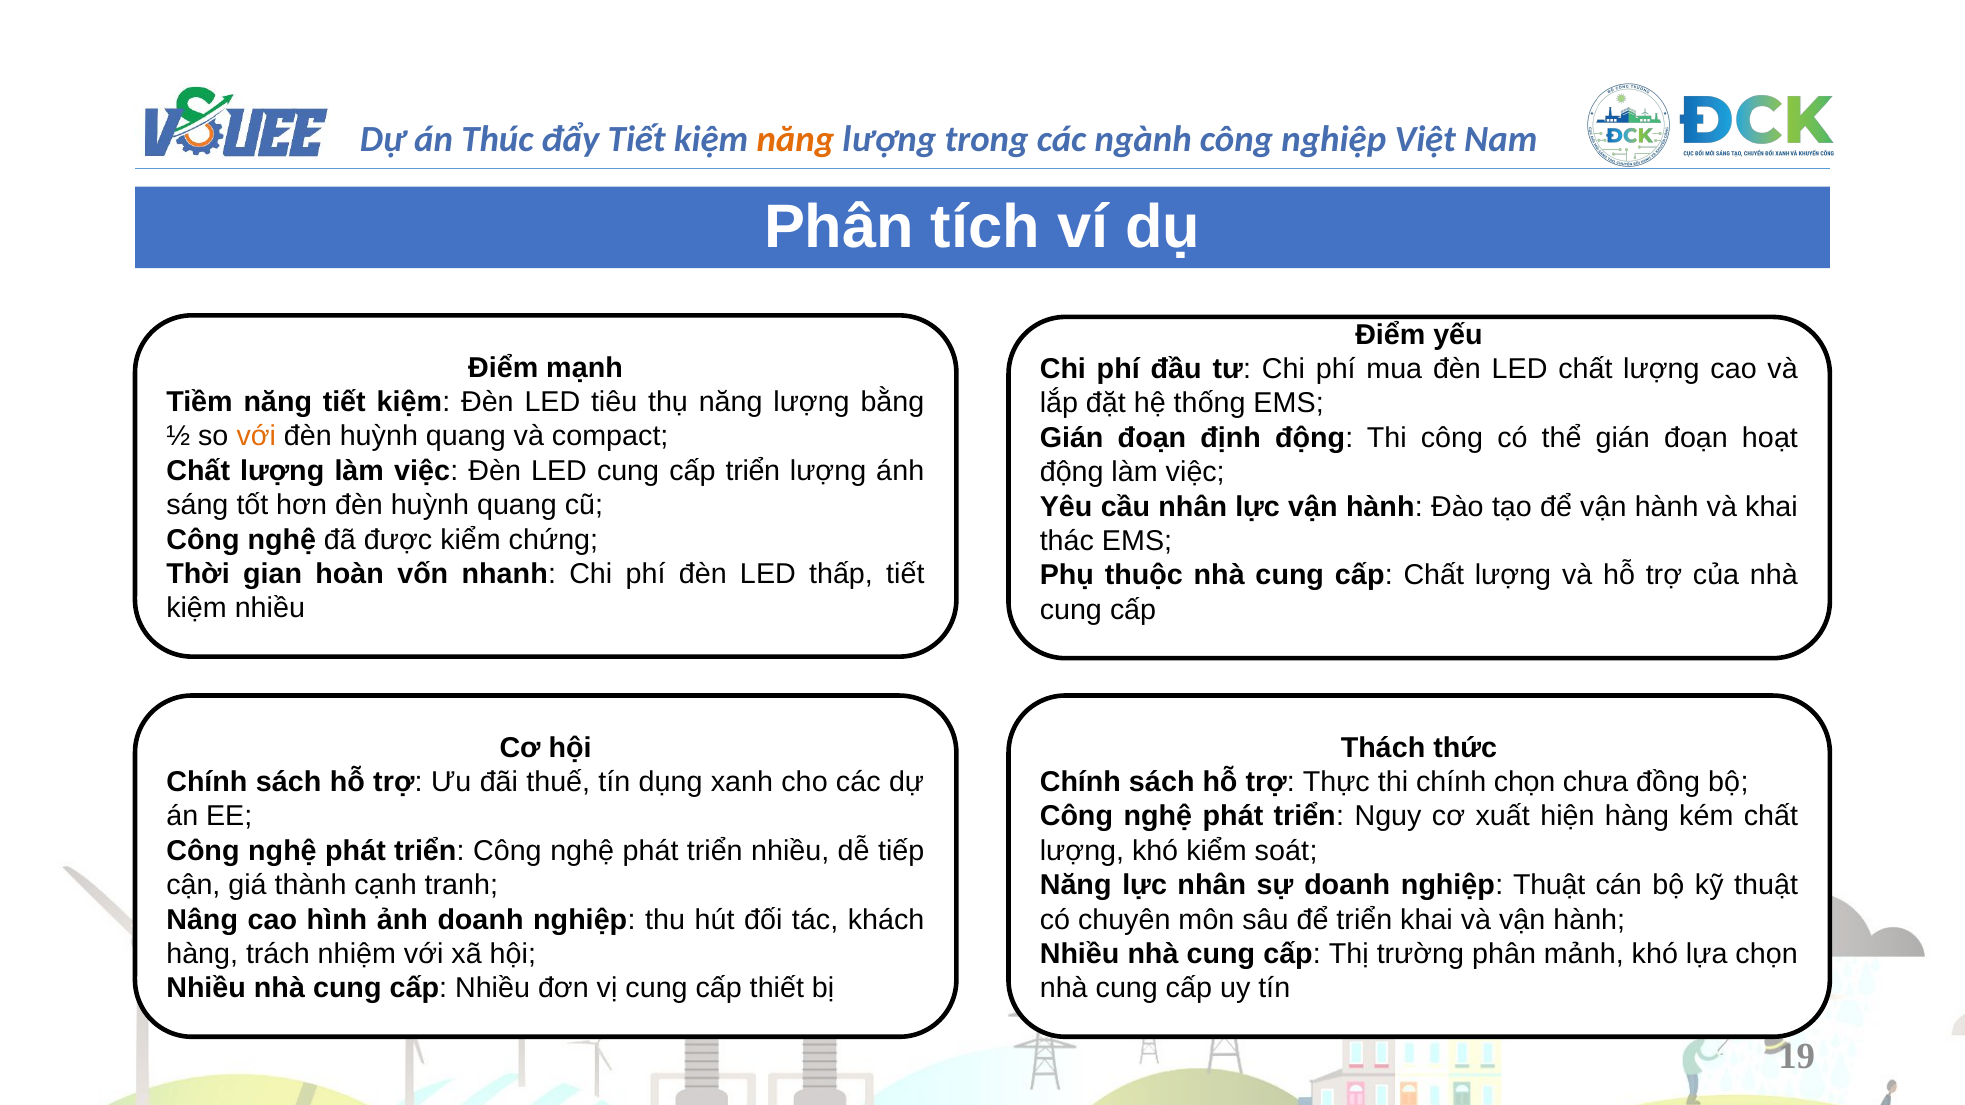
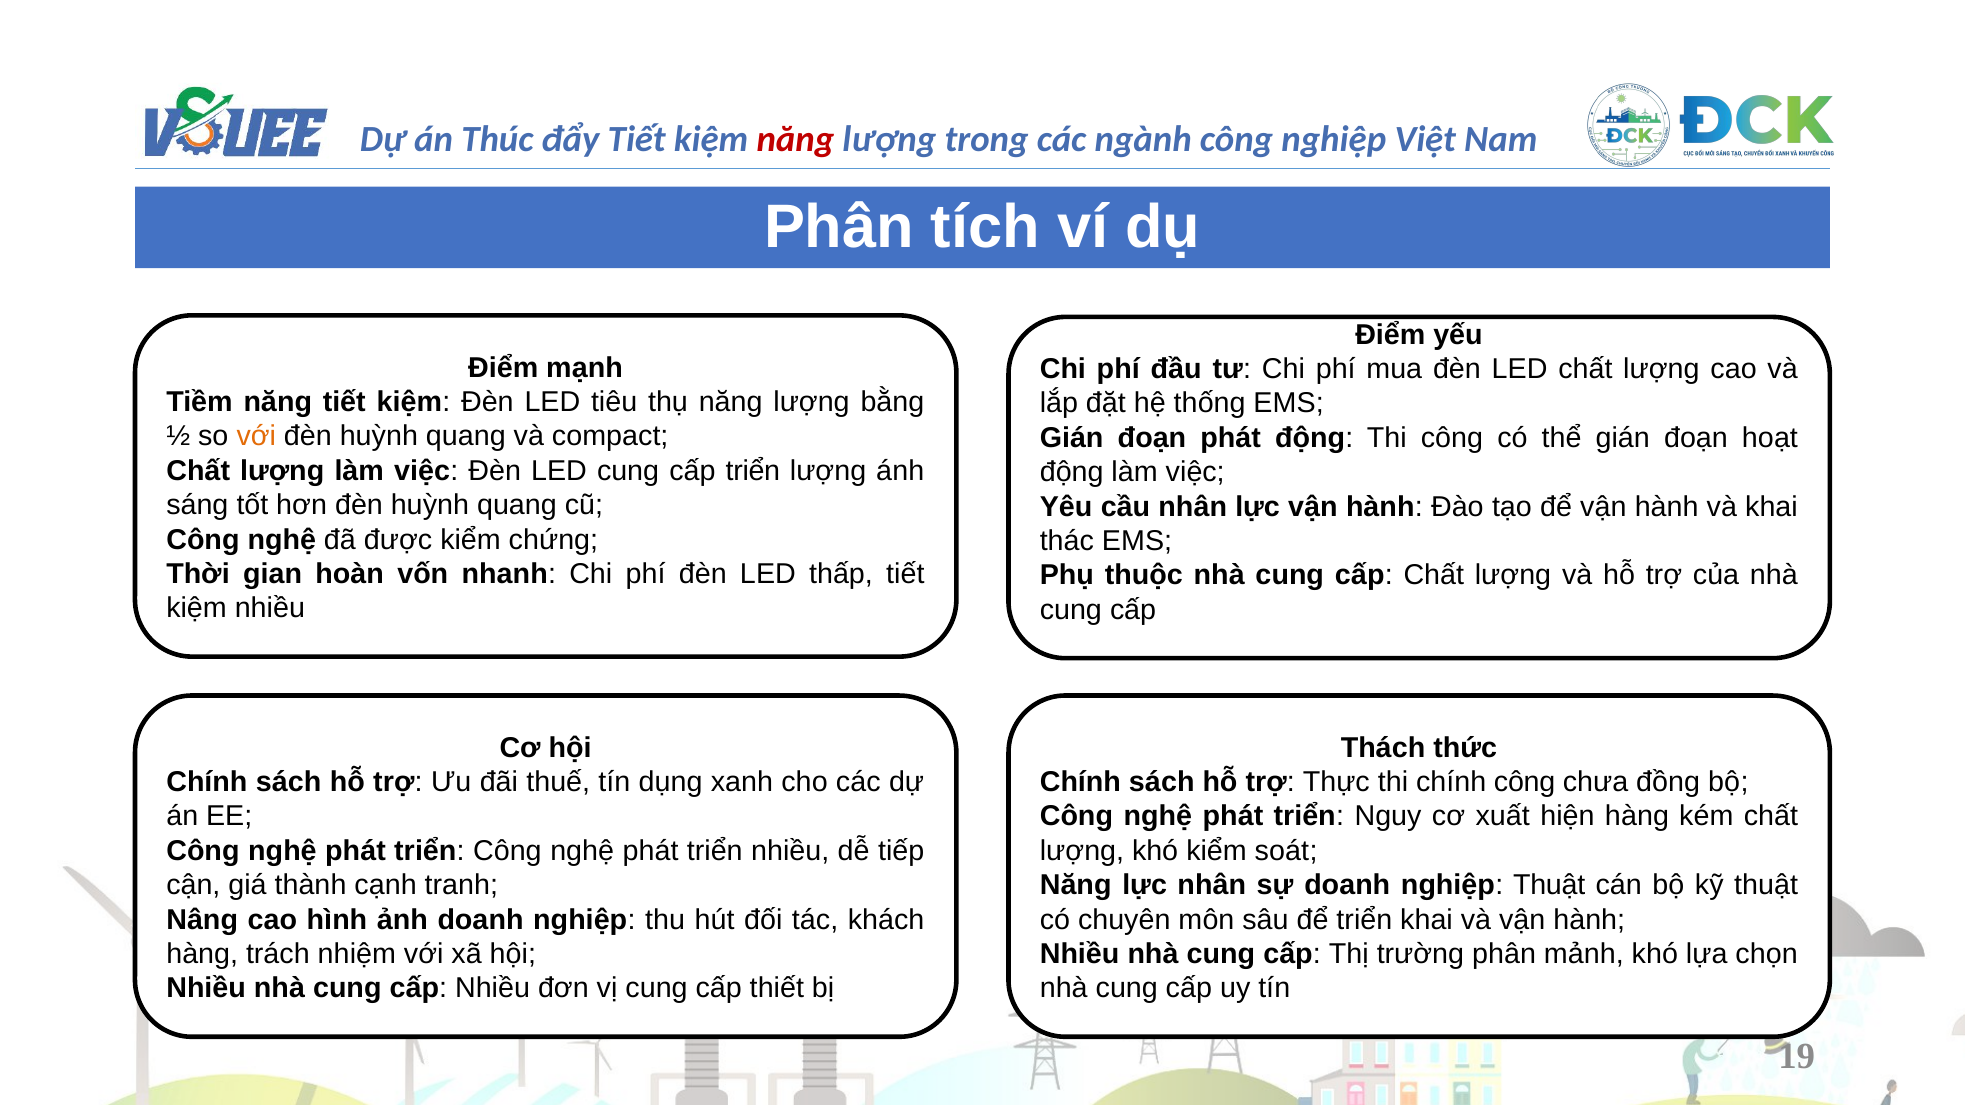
năng at (795, 139) colour: orange -> red
đoạn định: định -> phát
chính chọn: chọn -> công
